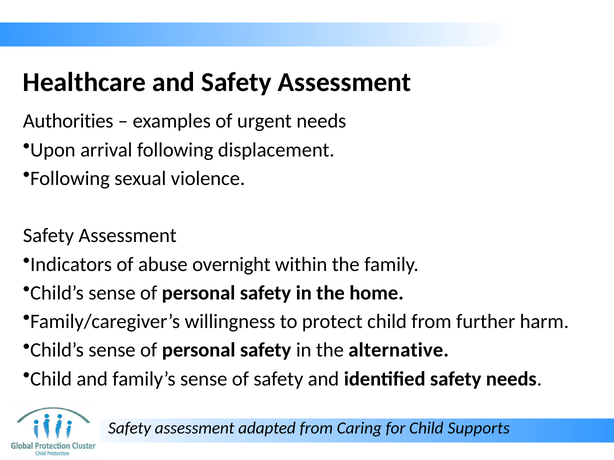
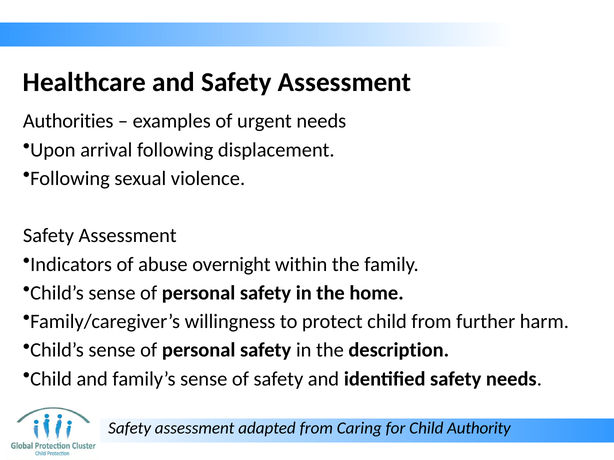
alternative: alternative -> description
Supports: Supports -> Authority
